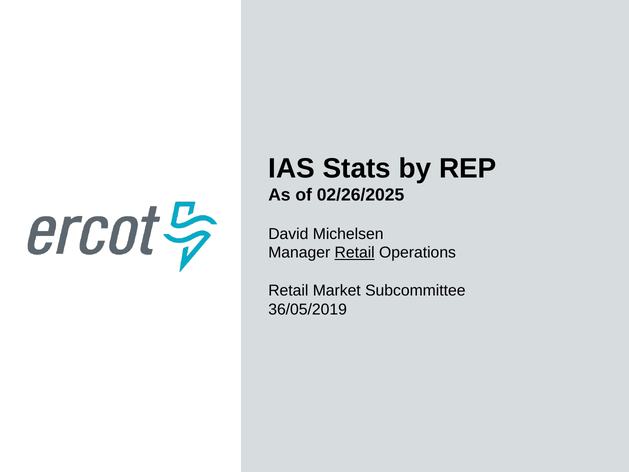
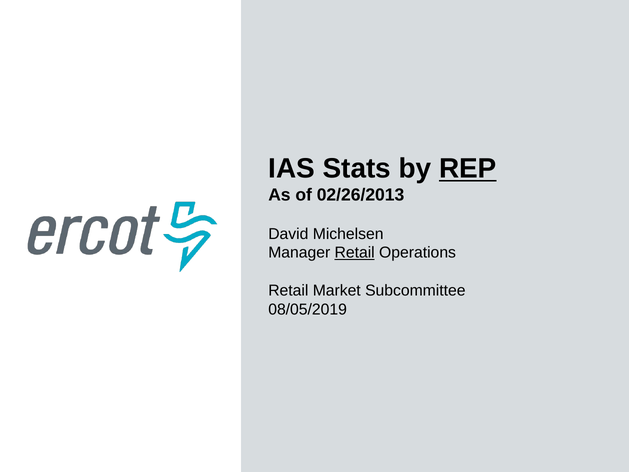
REP underline: none -> present
02/26/2025: 02/26/2025 -> 02/26/2013
36/05/2019: 36/05/2019 -> 08/05/2019
